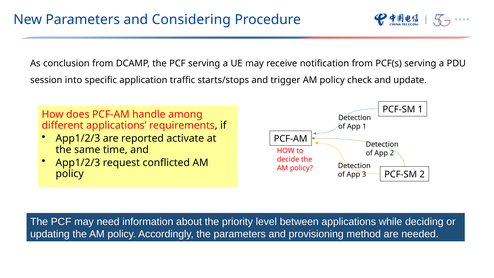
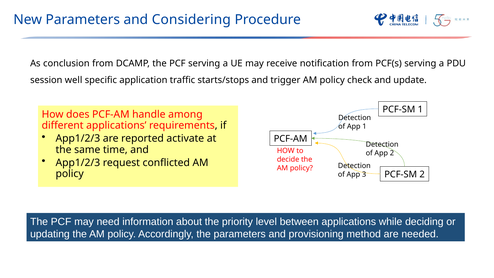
into: into -> well
